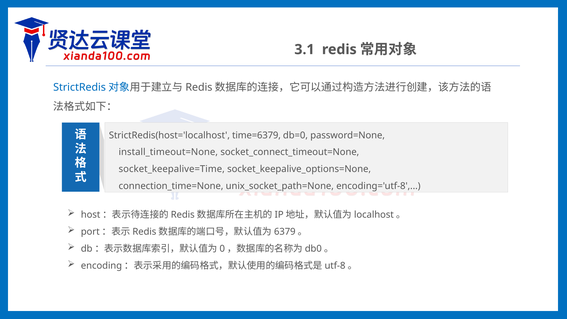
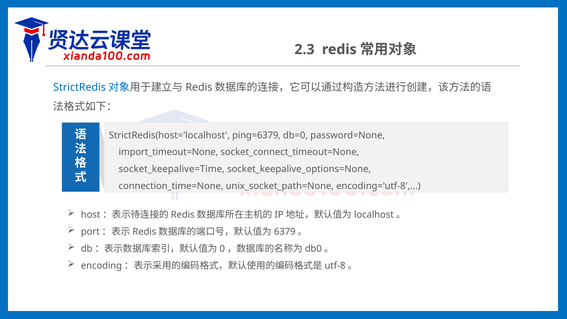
3.1: 3.1 -> 2.3
time=6379: time=6379 -> ping=6379
install_timeout=None: install_timeout=None -> import_timeout=None
